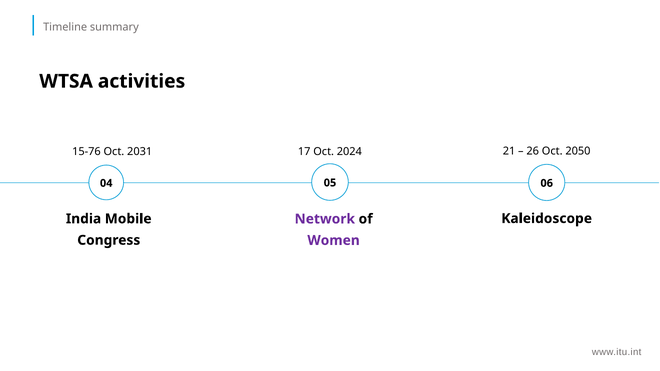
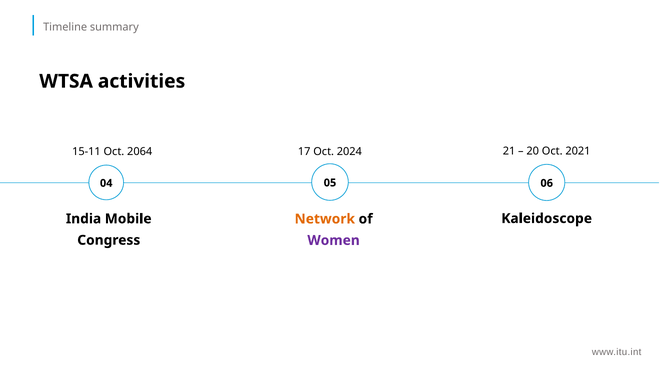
26: 26 -> 20
2050: 2050 -> 2021
15-76: 15-76 -> 15-11
2031: 2031 -> 2064
Network colour: purple -> orange
